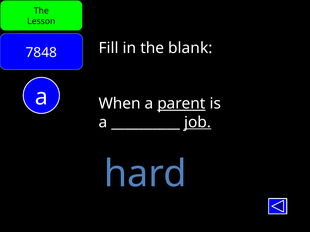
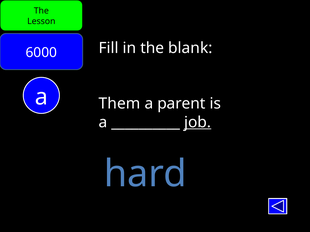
7848: 7848 -> 6000
When: When -> Them
parent underline: present -> none
